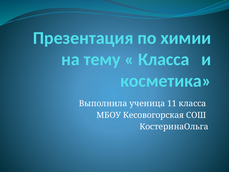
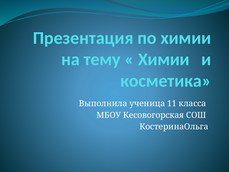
Класса at (164, 59): Класса -> Химии
